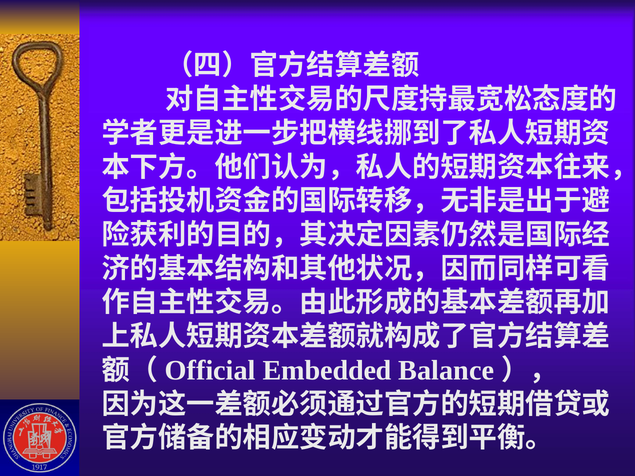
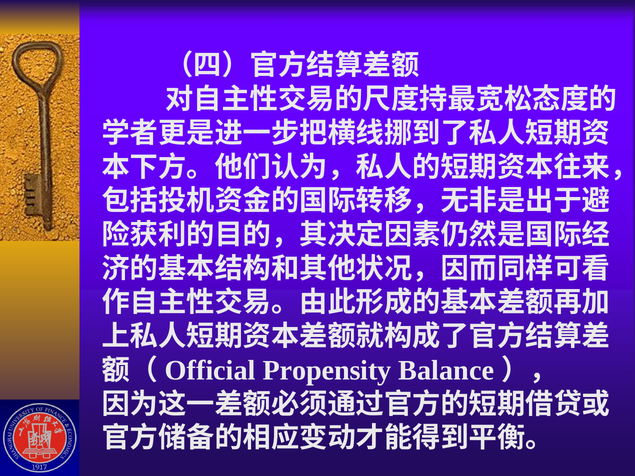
Embedded: Embedded -> Propensity
